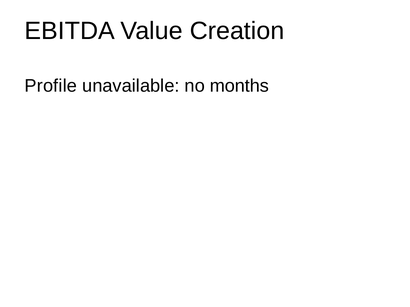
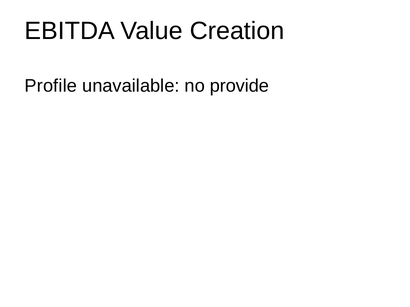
months: months -> provide
